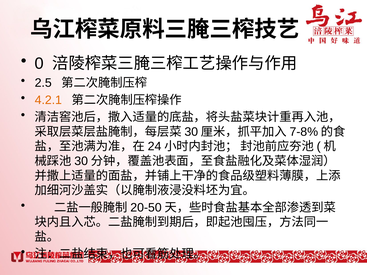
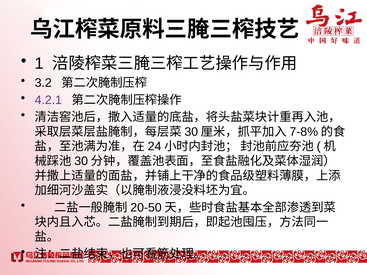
0: 0 -> 1
2.5: 2.5 -> 3.2
4.2.1 colour: orange -> purple
